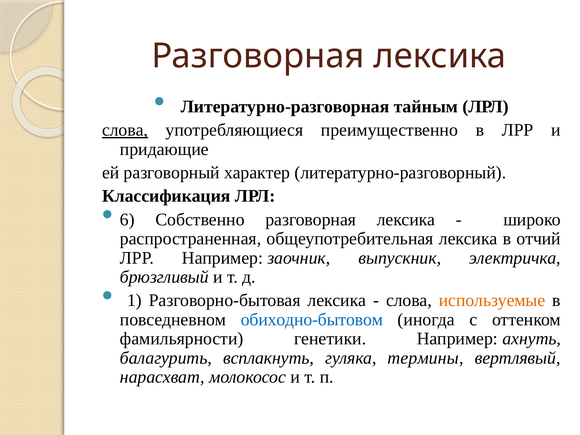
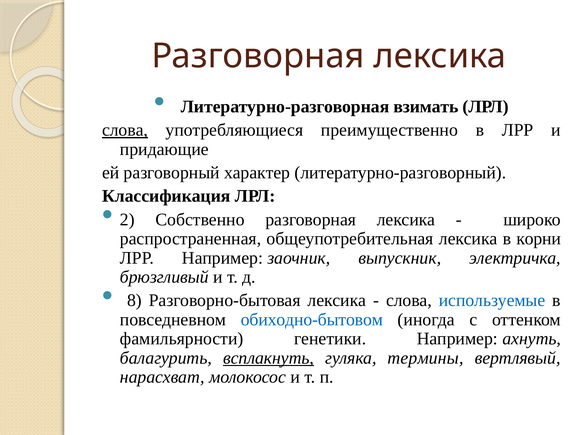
тайным: тайным -> взимать
6: 6 -> 2
отчий: отчий -> корни
1: 1 -> 8
используемые colour: orange -> blue
всплакнуть underline: none -> present
